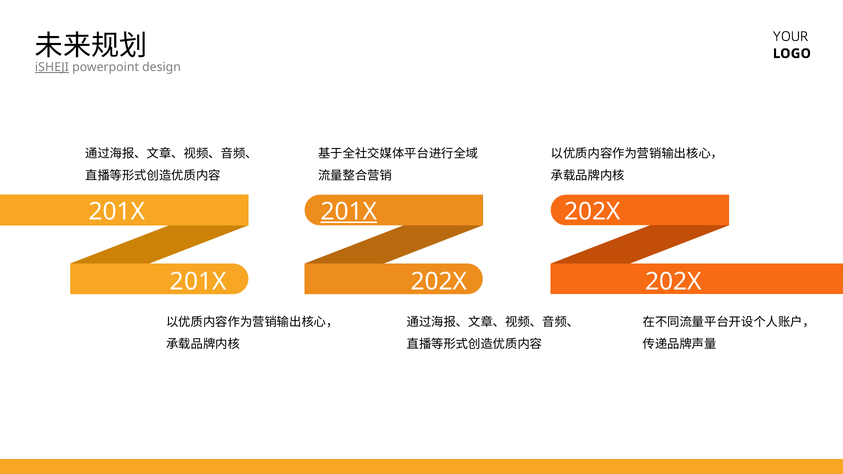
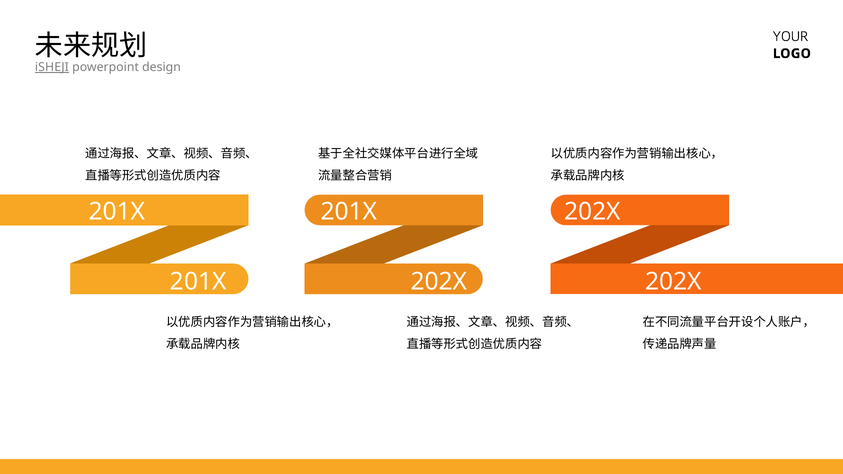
201X at (349, 212) underline: present -> none
